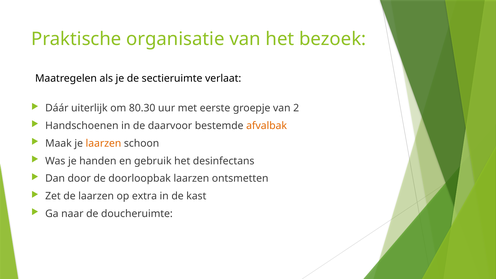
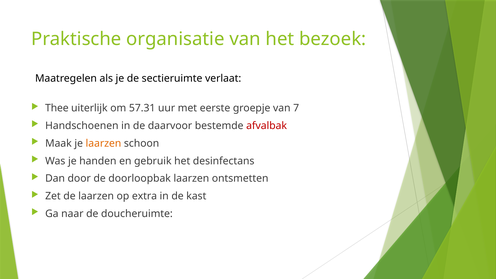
Dáár: Dáár -> Thee
80.30: 80.30 -> 57.31
2: 2 -> 7
afvalbak colour: orange -> red
